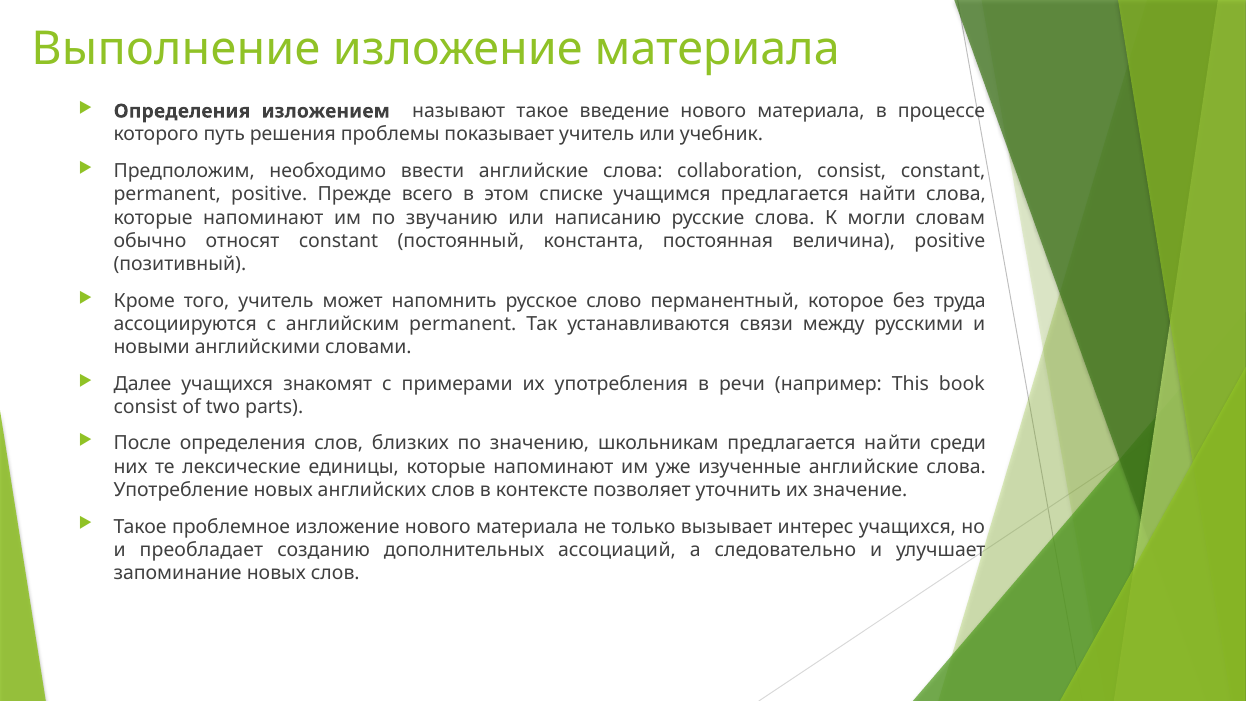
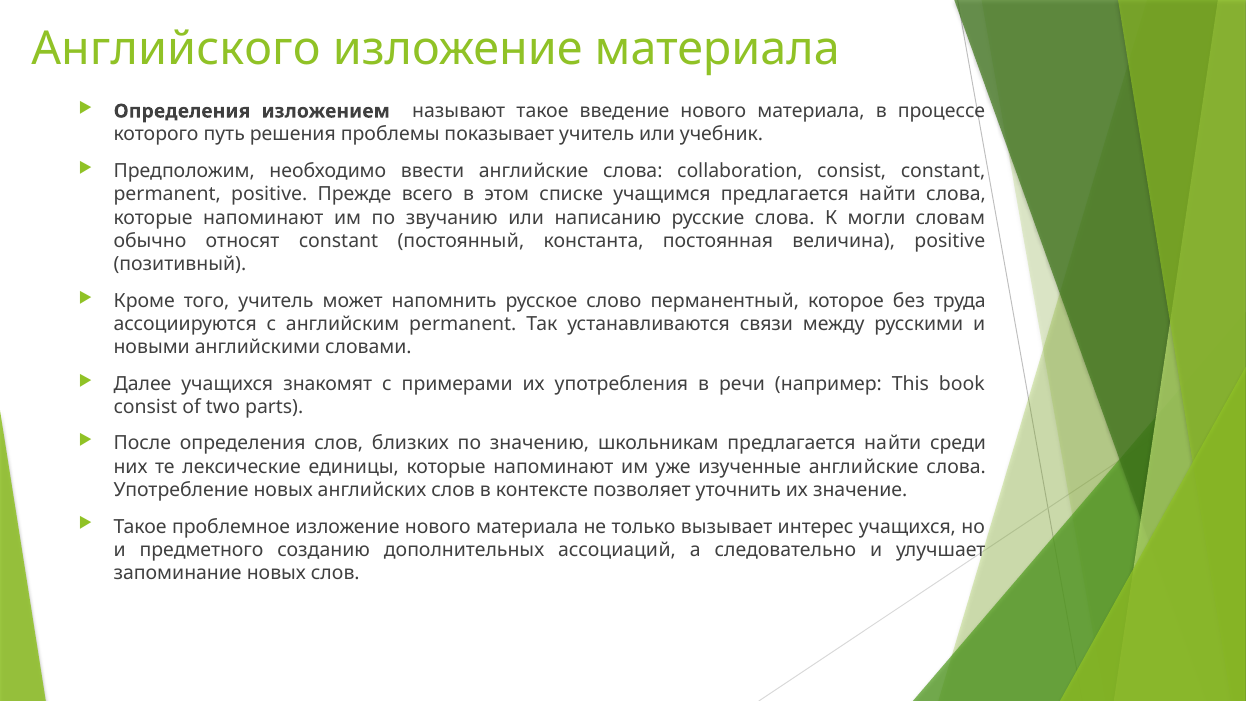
Выполнение: Выполнение -> Английского
преобладает: преобладает -> предметного
